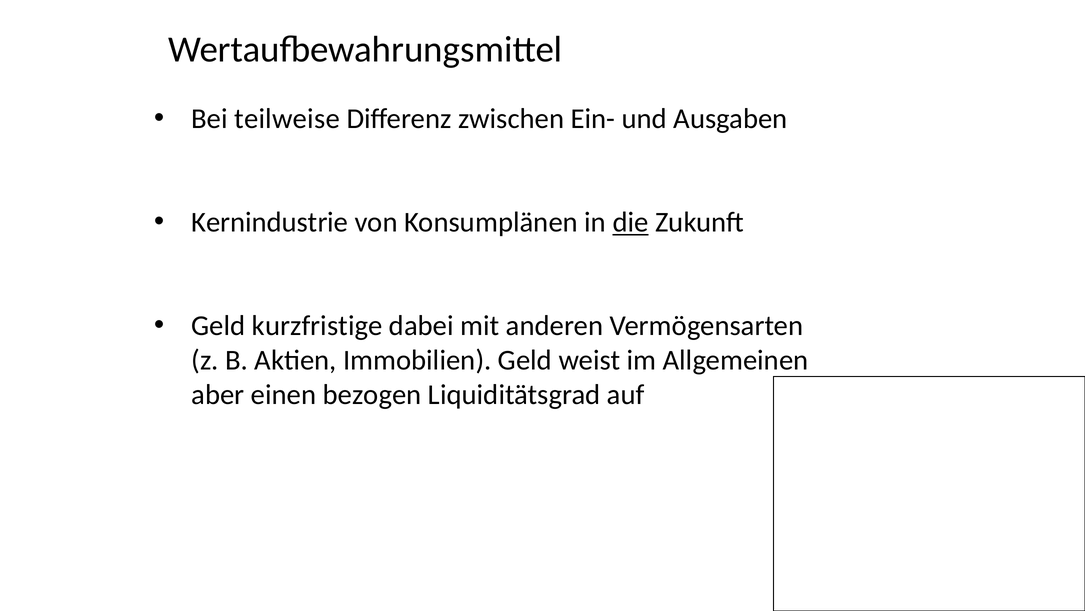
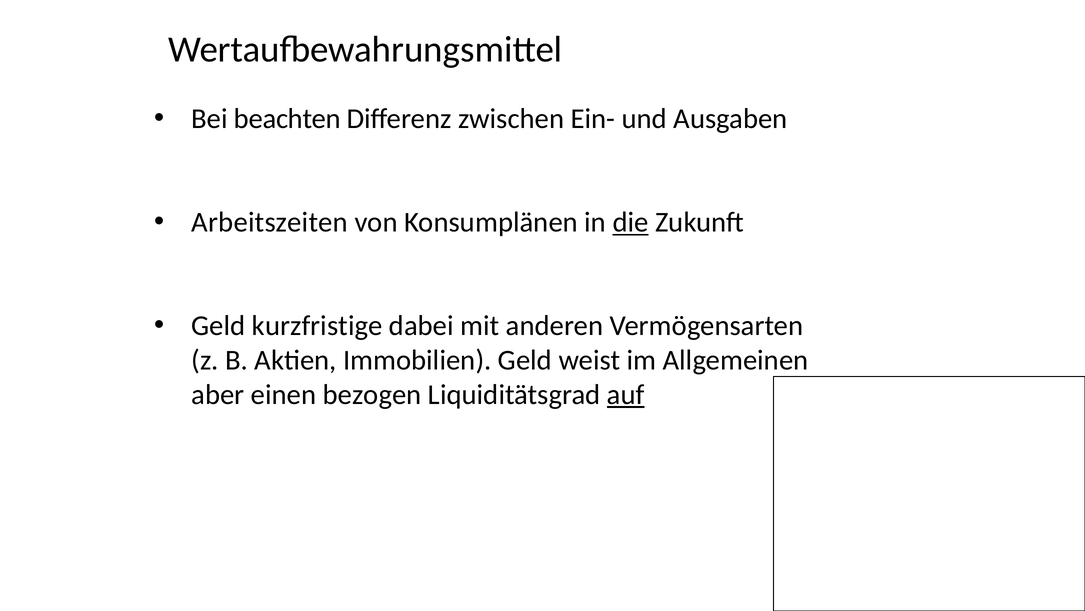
teilweise: teilweise -> beachten
Kernindustrie: Kernindustrie -> Arbeitszeiten
auf underline: none -> present
